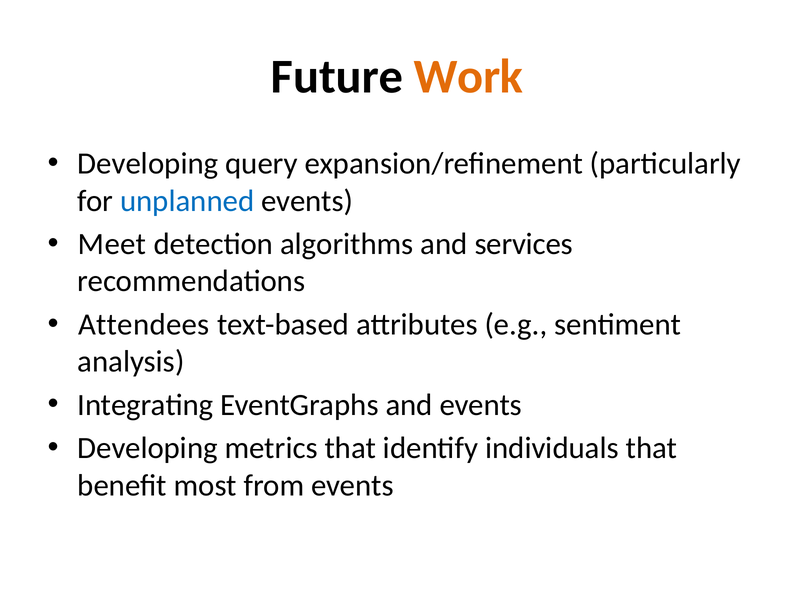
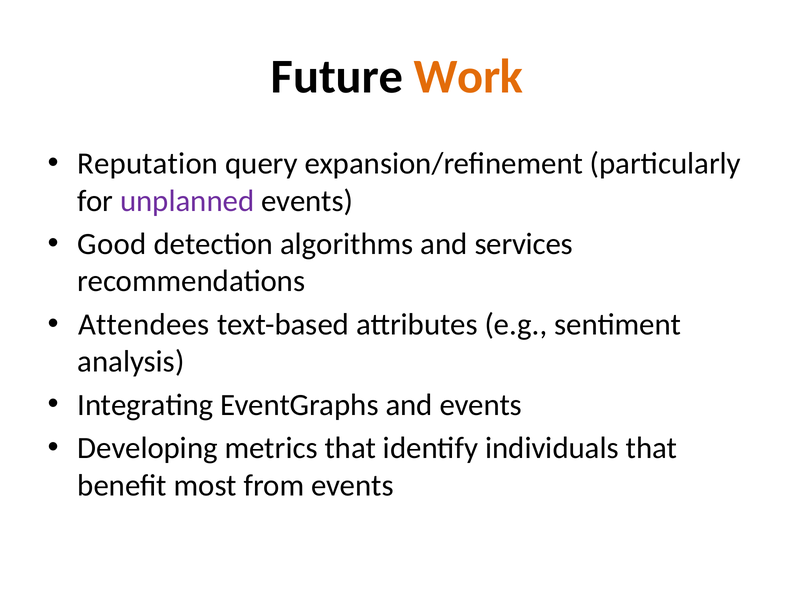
Developing at (148, 164): Developing -> Reputation
unplanned colour: blue -> purple
Meet: Meet -> Good
